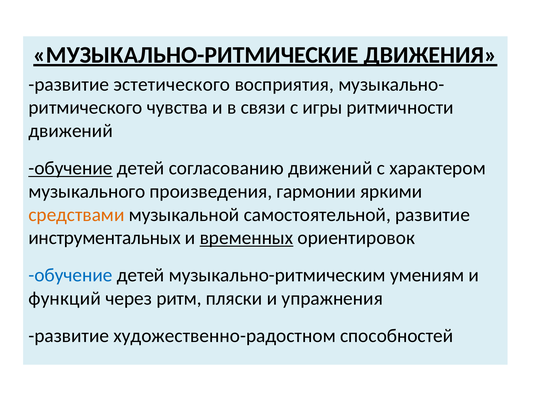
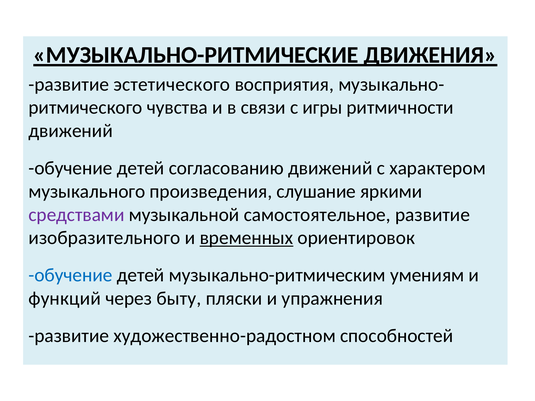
обучение at (71, 168) underline: present -> none
гармонии: гармонии -> слушание
средствами colour: orange -> purple
самостоятельной: самостоятельной -> самостоятельное
инструментальных: инструментальных -> изобразительного
ритм: ритм -> быту
